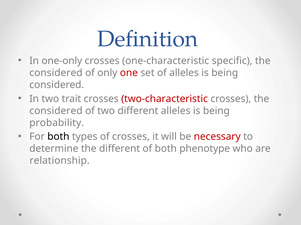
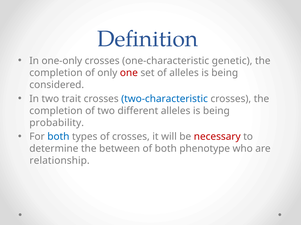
specific: specific -> genetic
considered at (56, 73): considered -> completion
two-characteristic colour: red -> blue
considered at (56, 111): considered -> completion
both at (58, 137) colour: black -> blue
the different: different -> between
